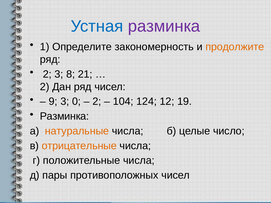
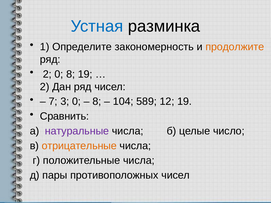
разминка at (164, 26) colour: purple -> black
2 3: 3 -> 0
8 21: 21 -> 19
9: 9 -> 7
2 at (97, 102): 2 -> 8
124: 124 -> 589
Разминка at (64, 116): Разминка -> Сравнить
натуральные colour: orange -> purple
